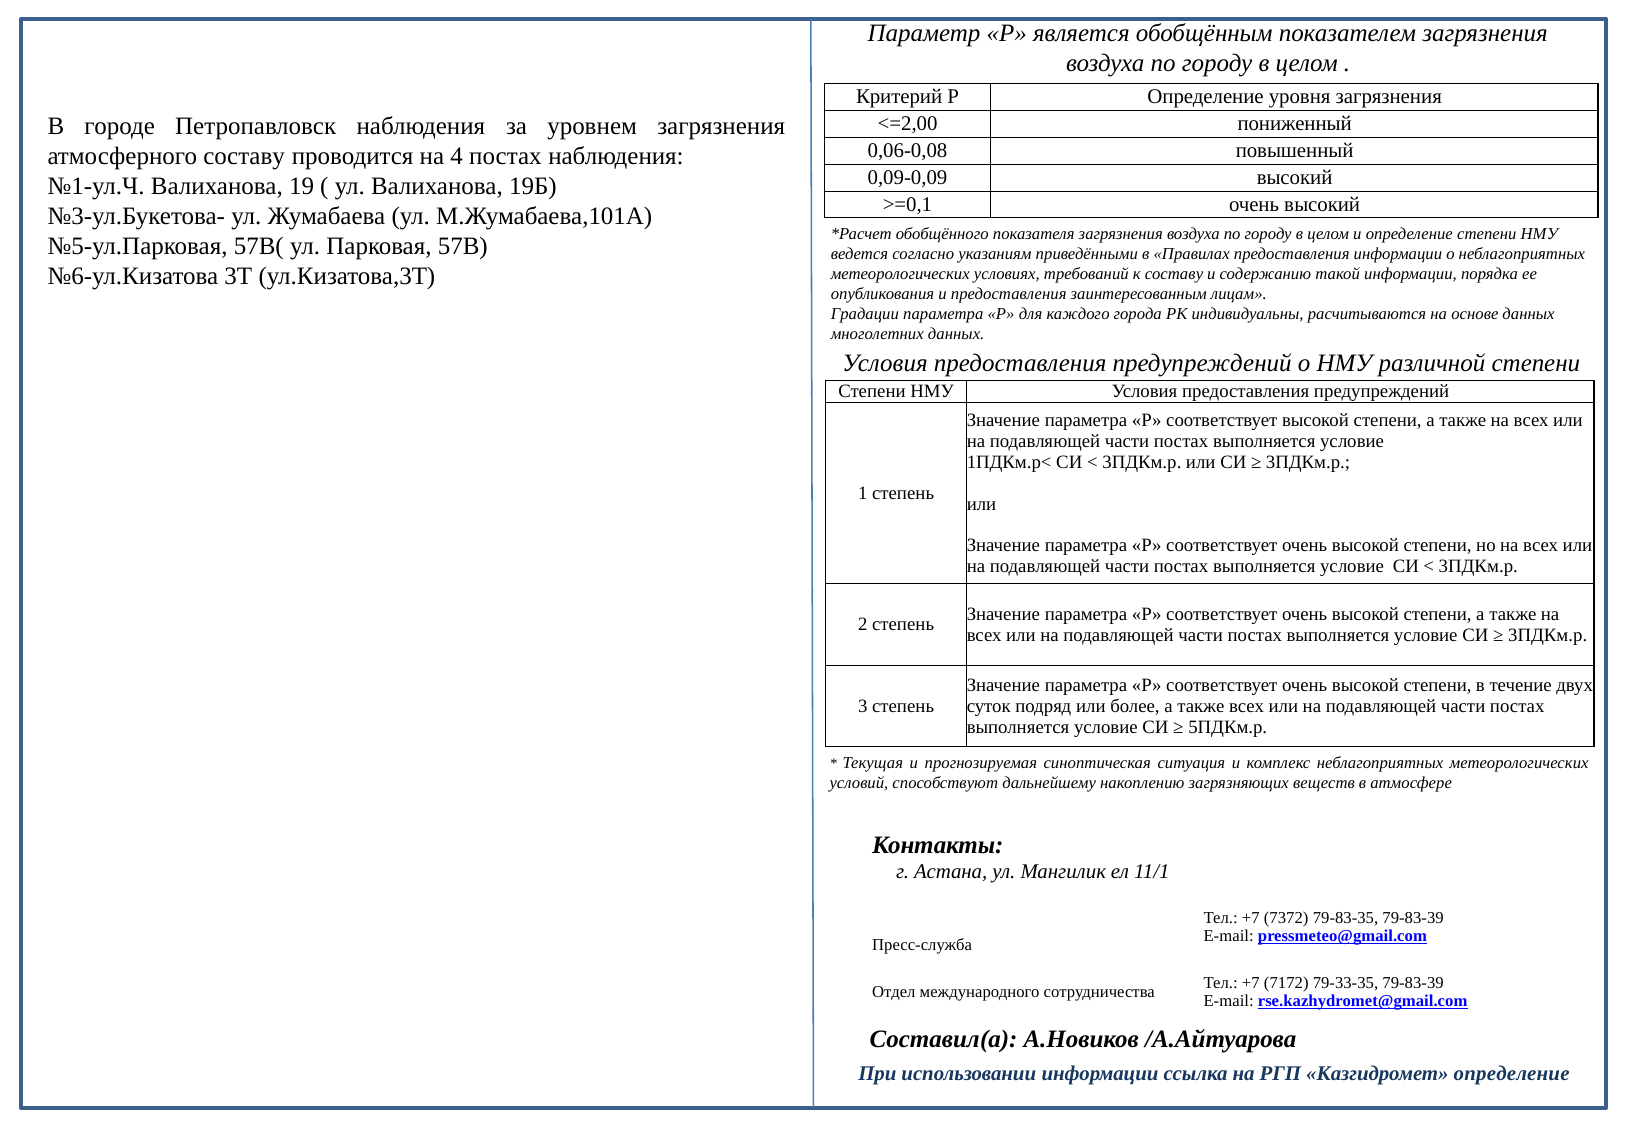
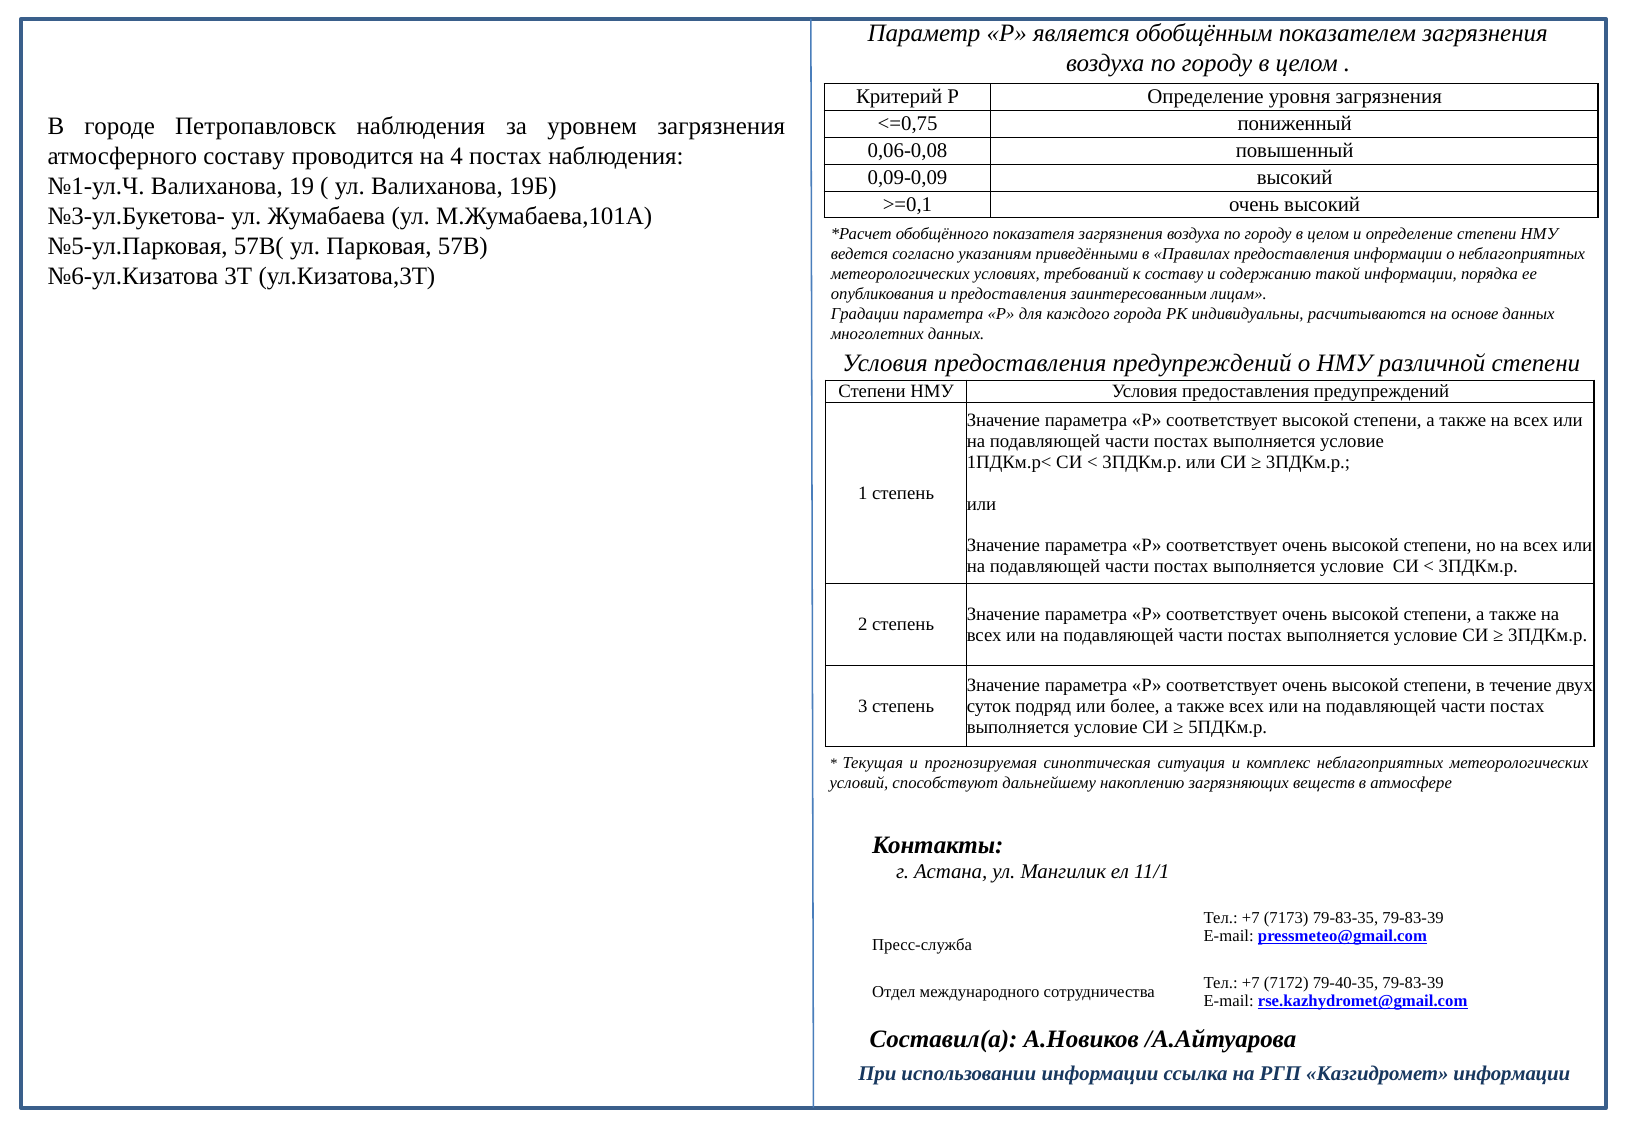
<=2,00: <=2,00 -> <=0,75
7372: 7372 -> 7173
79-33-35: 79-33-35 -> 79-40-35
Казгидромет определение: определение -> информации
